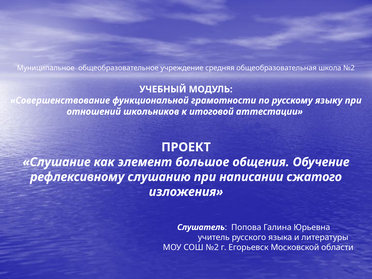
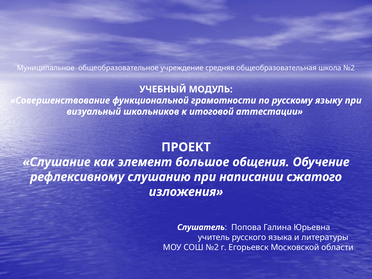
отношений: отношений -> визуальный
